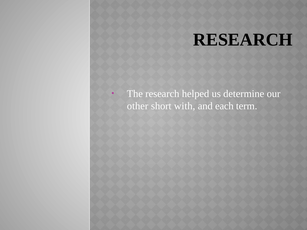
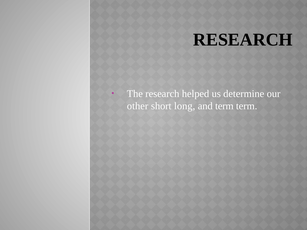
with: with -> long
and each: each -> term
